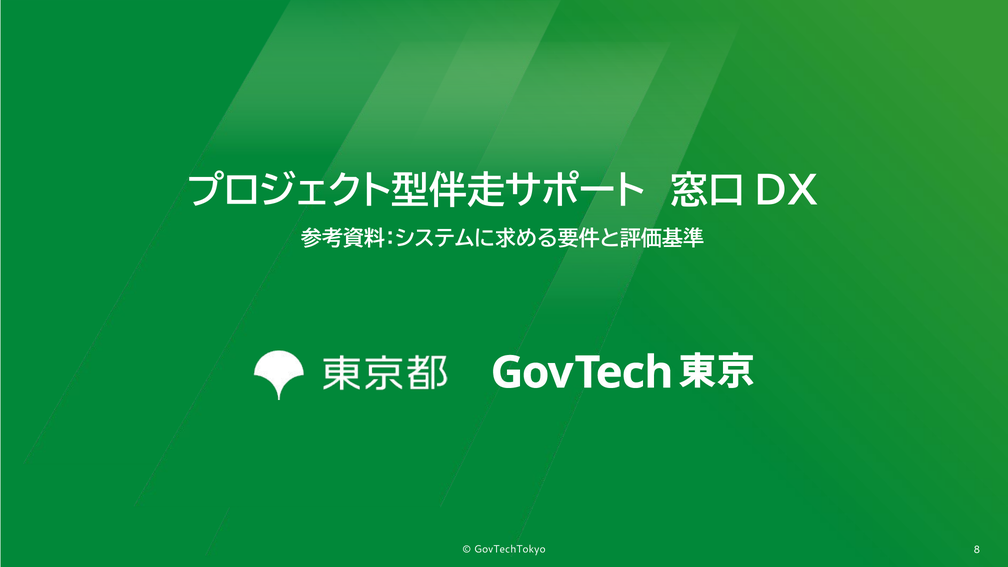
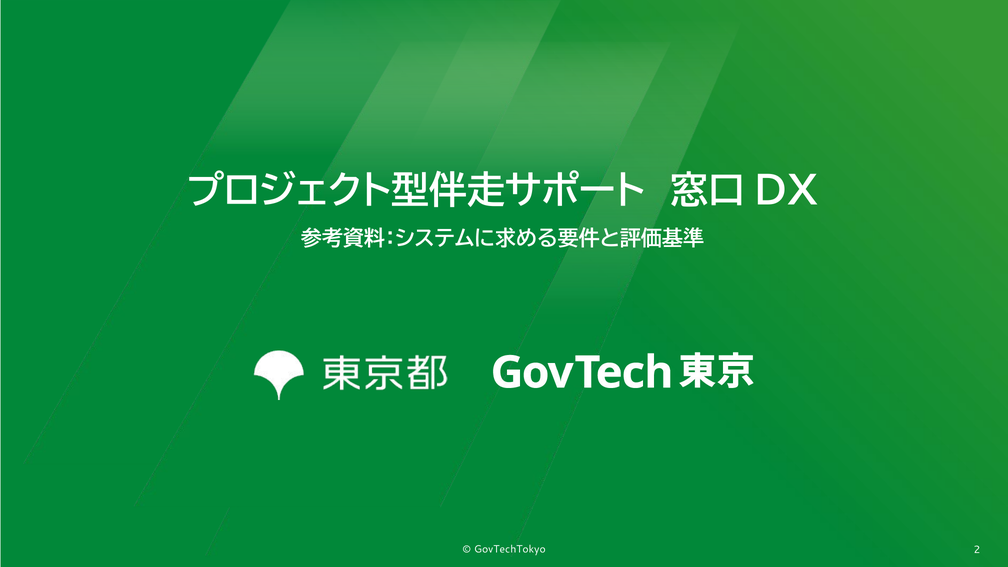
8: 8 -> 2
